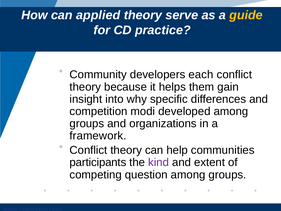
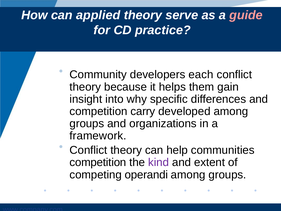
guide colour: yellow -> pink
modi: modi -> carry
participants at (98, 162): participants -> competition
question: question -> operandi
